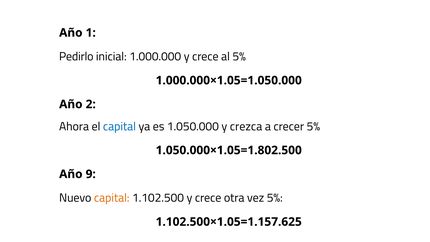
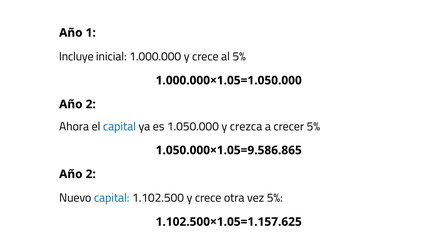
Pedirlo: Pedirlo -> Incluye
1.050.000×1.05=1.802.500: 1.050.000×1.05=1.802.500 -> 1.050.000×1.05=9.586.865
9 at (91, 174): 9 -> 2
capital at (112, 198) colour: orange -> blue
